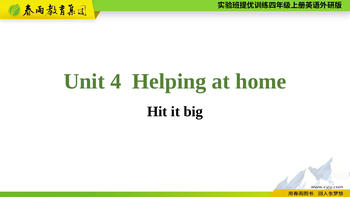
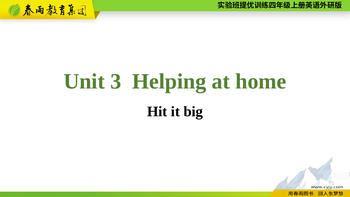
4: 4 -> 3
